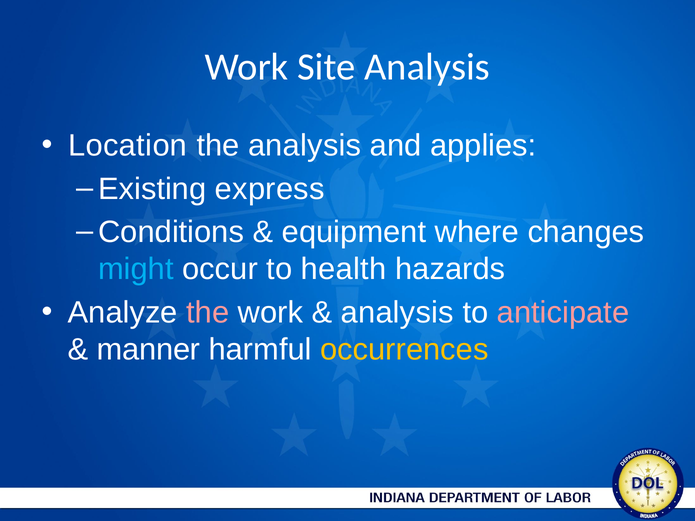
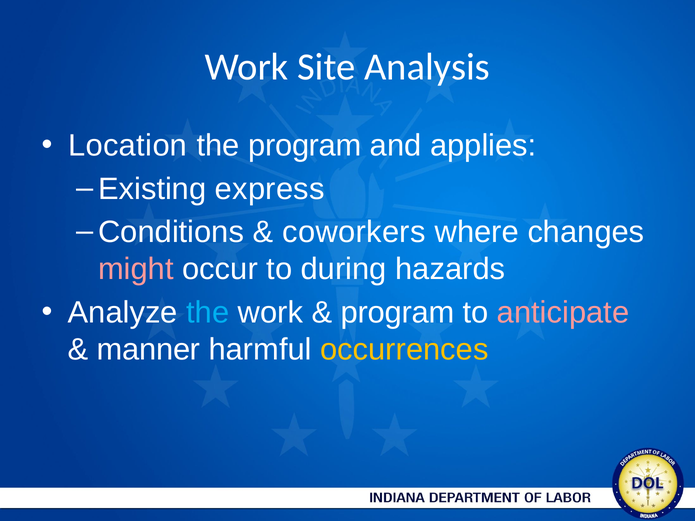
the analysis: analysis -> program
equipment: equipment -> coworkers
might colour: light blue -> pink
health: health -> during
the at (208, 313) colour: pink -> light blue
analysis at (397, 313): analysis -> program
